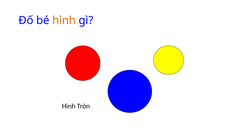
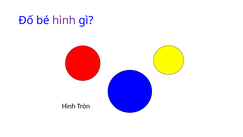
hình at (64, 20) colour: orange -> purple
